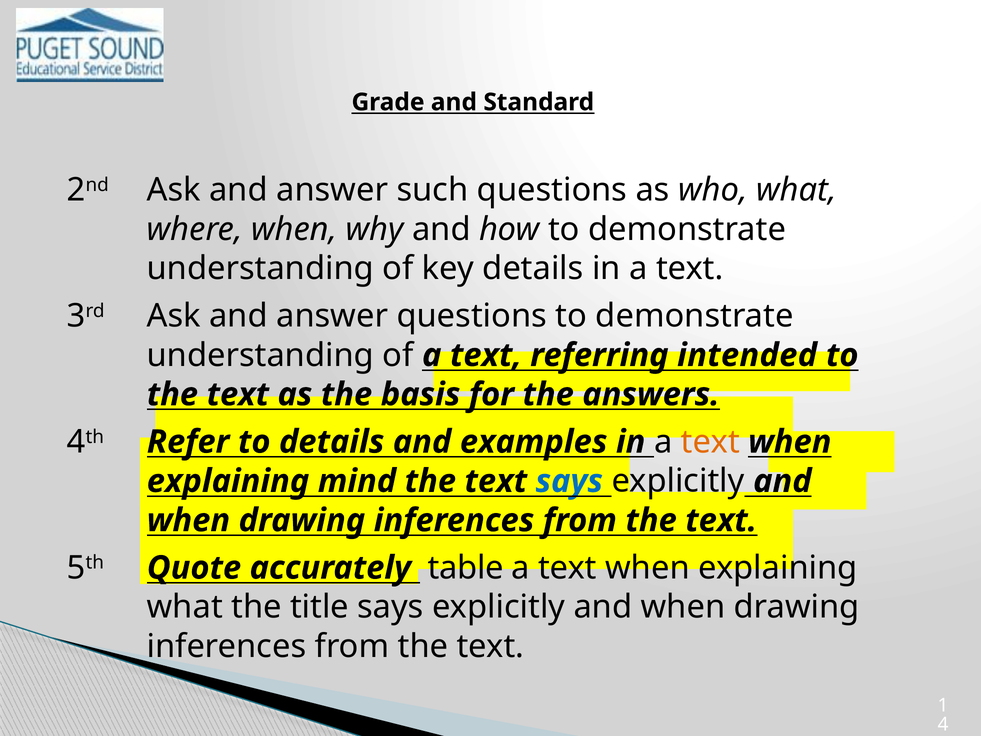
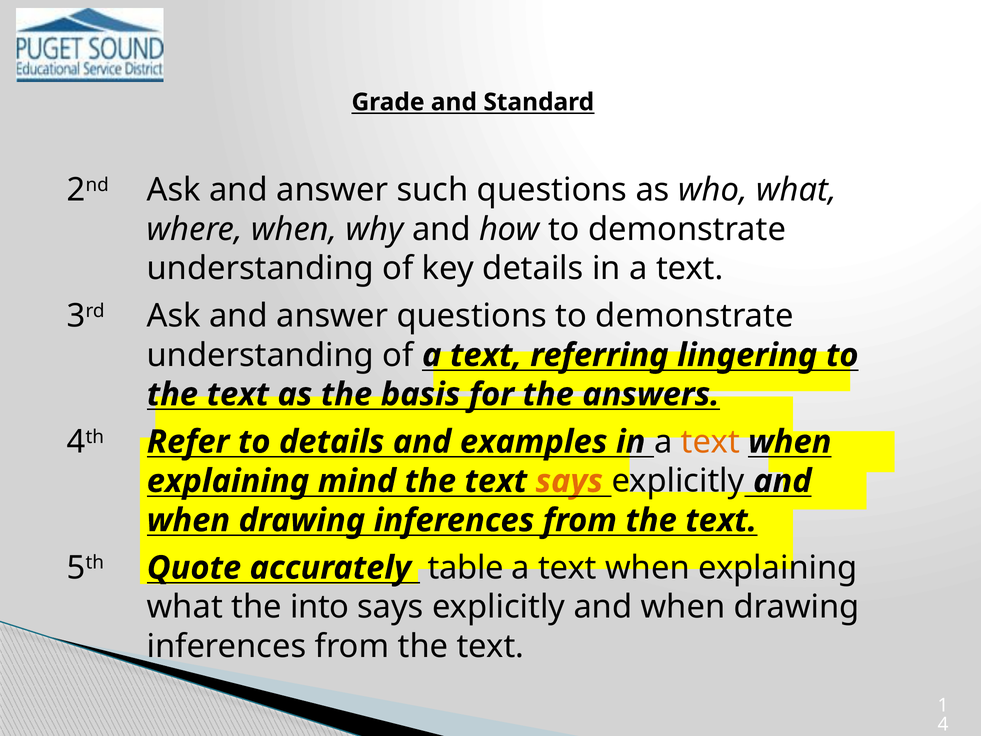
intended: intended -> lingering
says at (569, 481) colour: blue -> orange
title: title -> into
